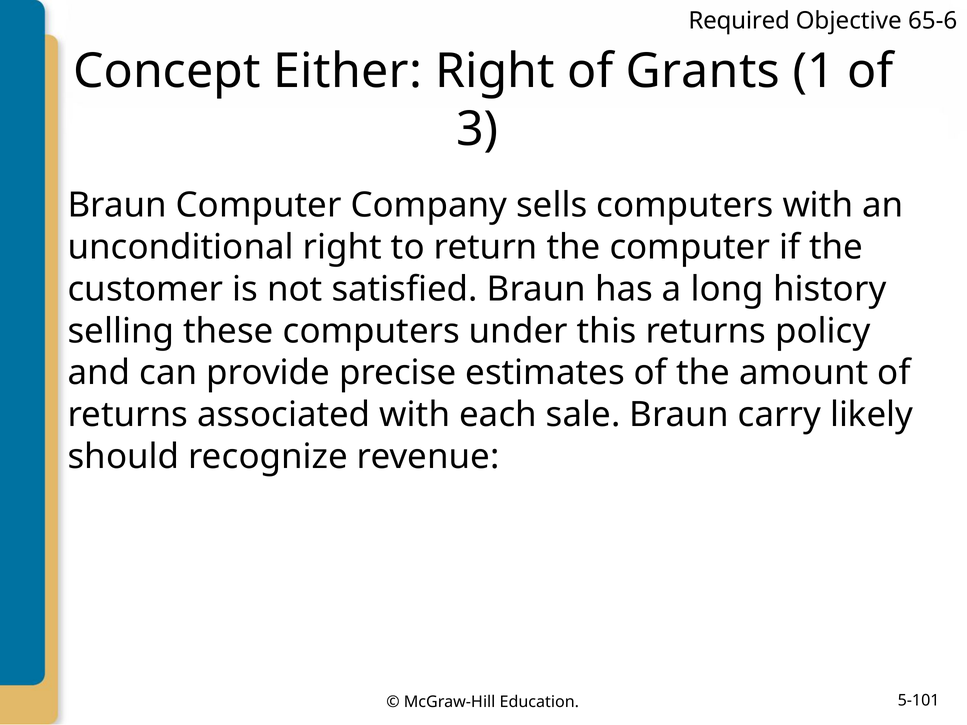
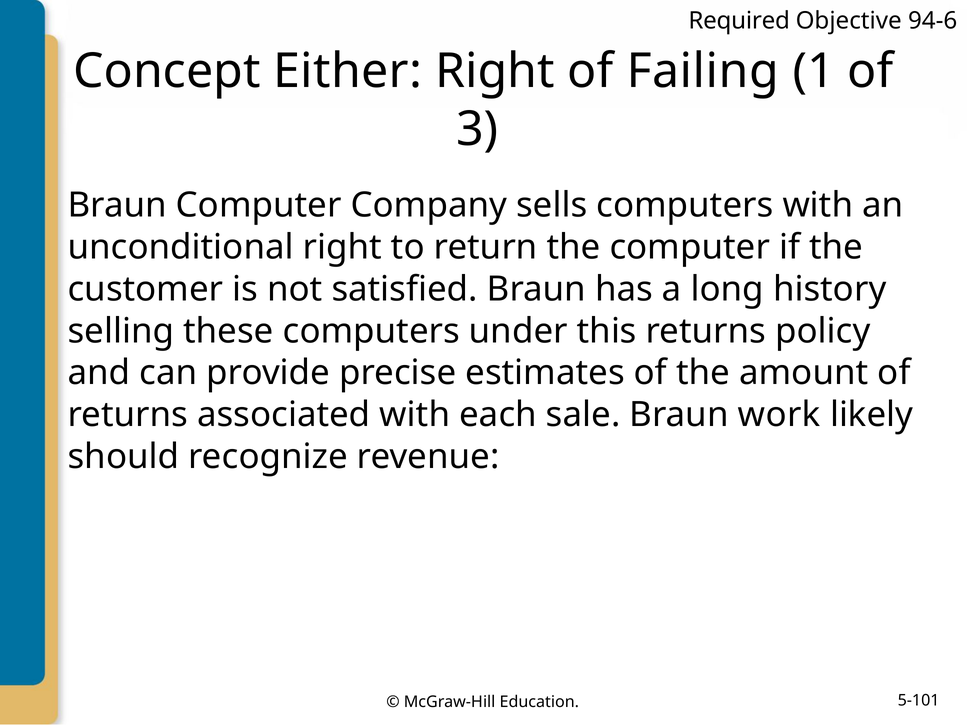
65-6: 65-6 -> 94-6
Grants: Grants -> Failing
carry: carry -> work
